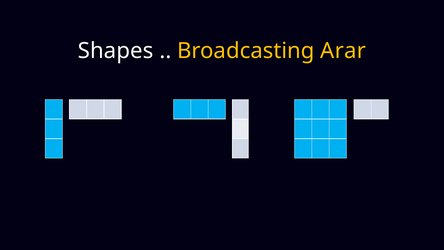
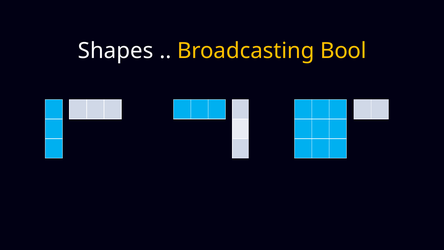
Arar: Arar -> Bool
